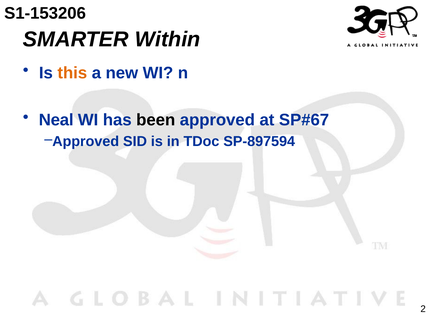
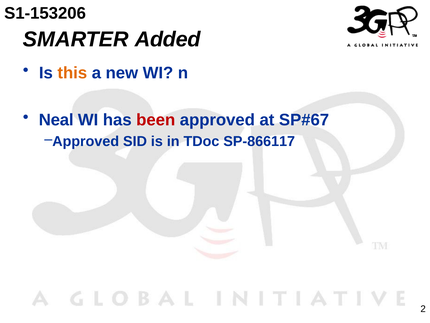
Within: Within -> Added
been colour: black -> red
SP-897594: SP-897594 -> SP-866117
